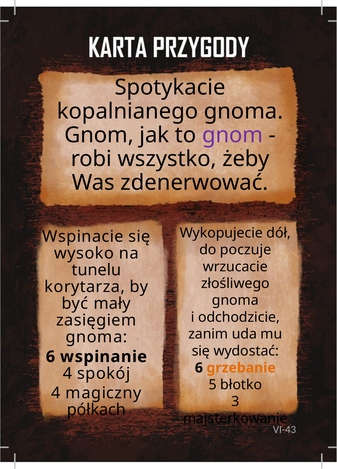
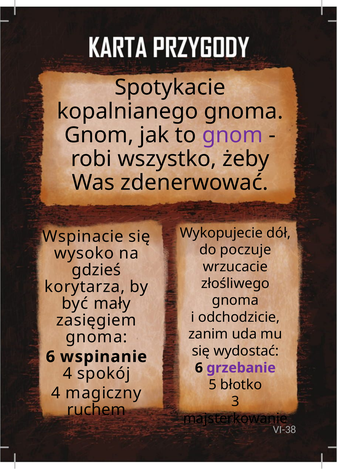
tunelu: tunelu -> gdzieś
grzebanie colour: orange -> purple
półkach: półkach -> ruchem
VI-43: VI-43 -> VI-38
